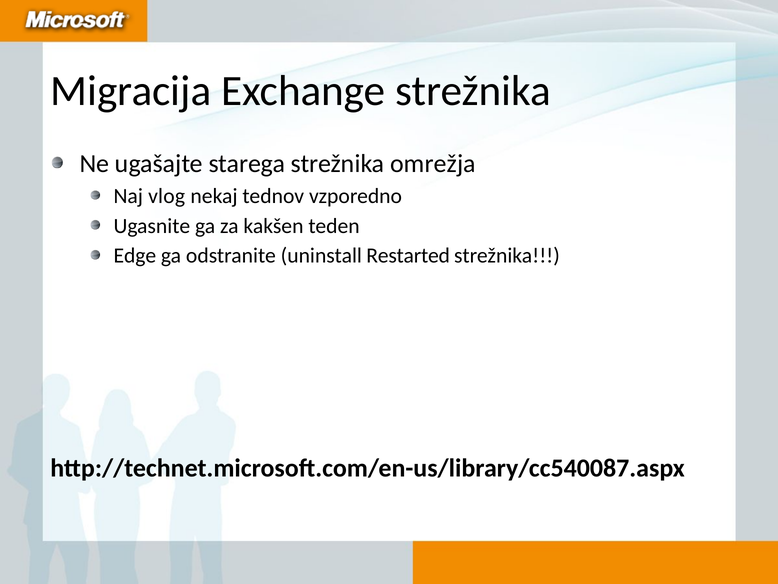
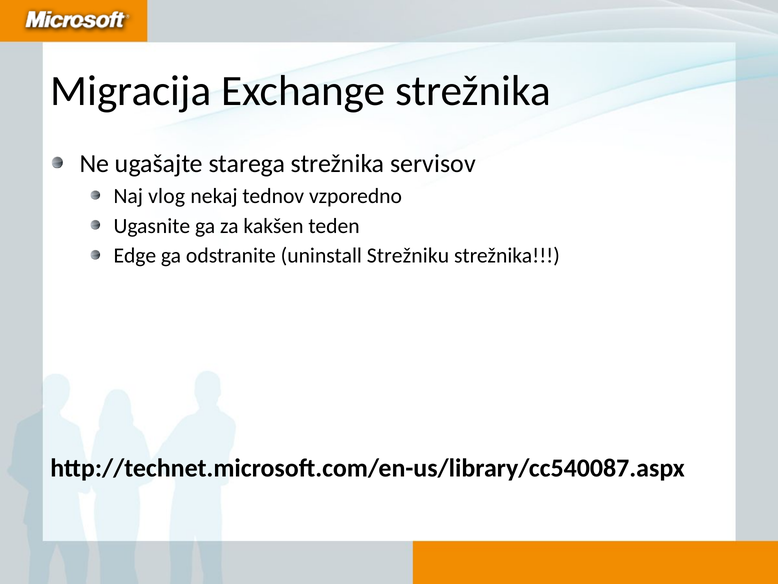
omrežja: omrežja -> servisov
Restarted: Restarted -> Strežniku
